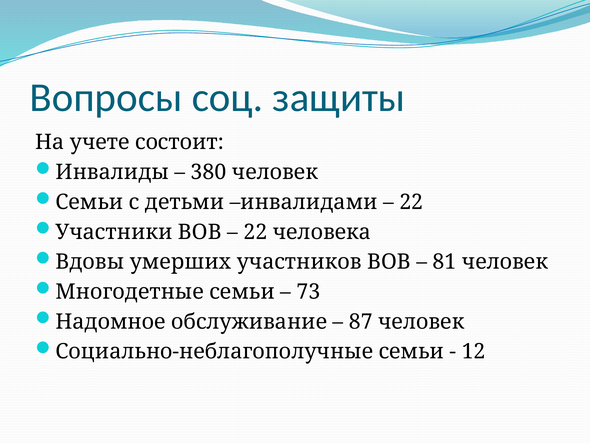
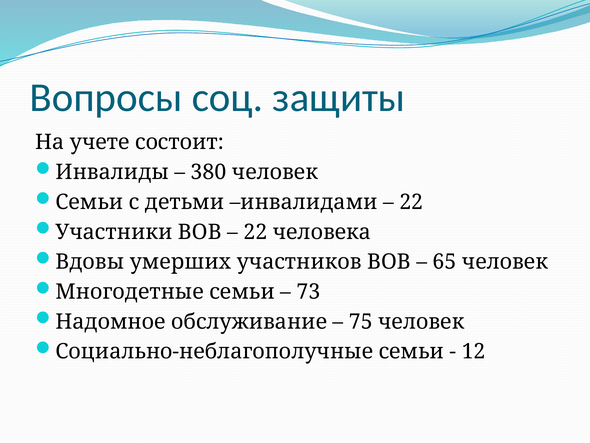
81: 81 -> 65
87: 87 -> 75
